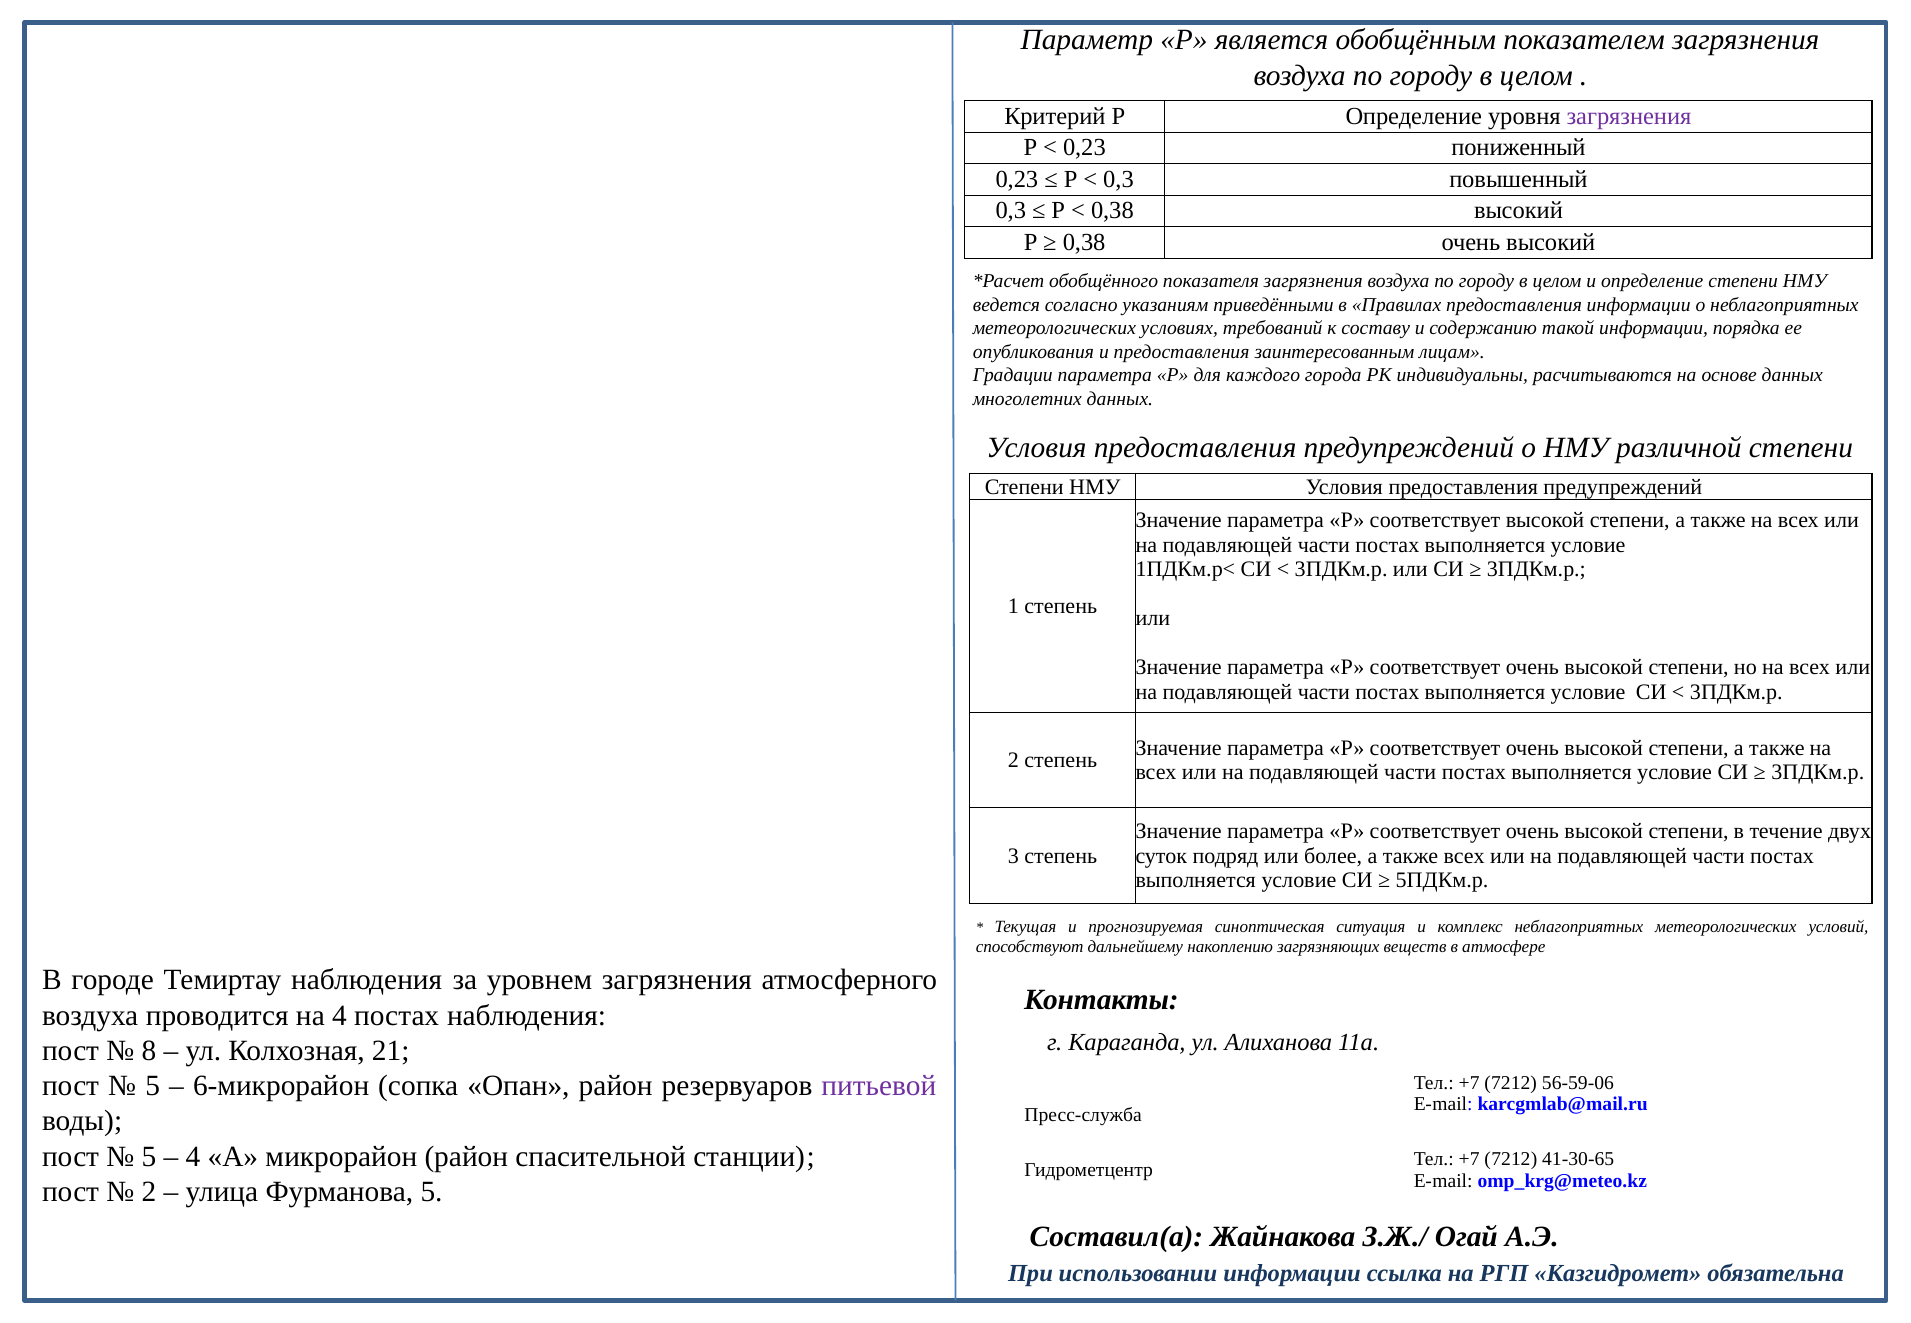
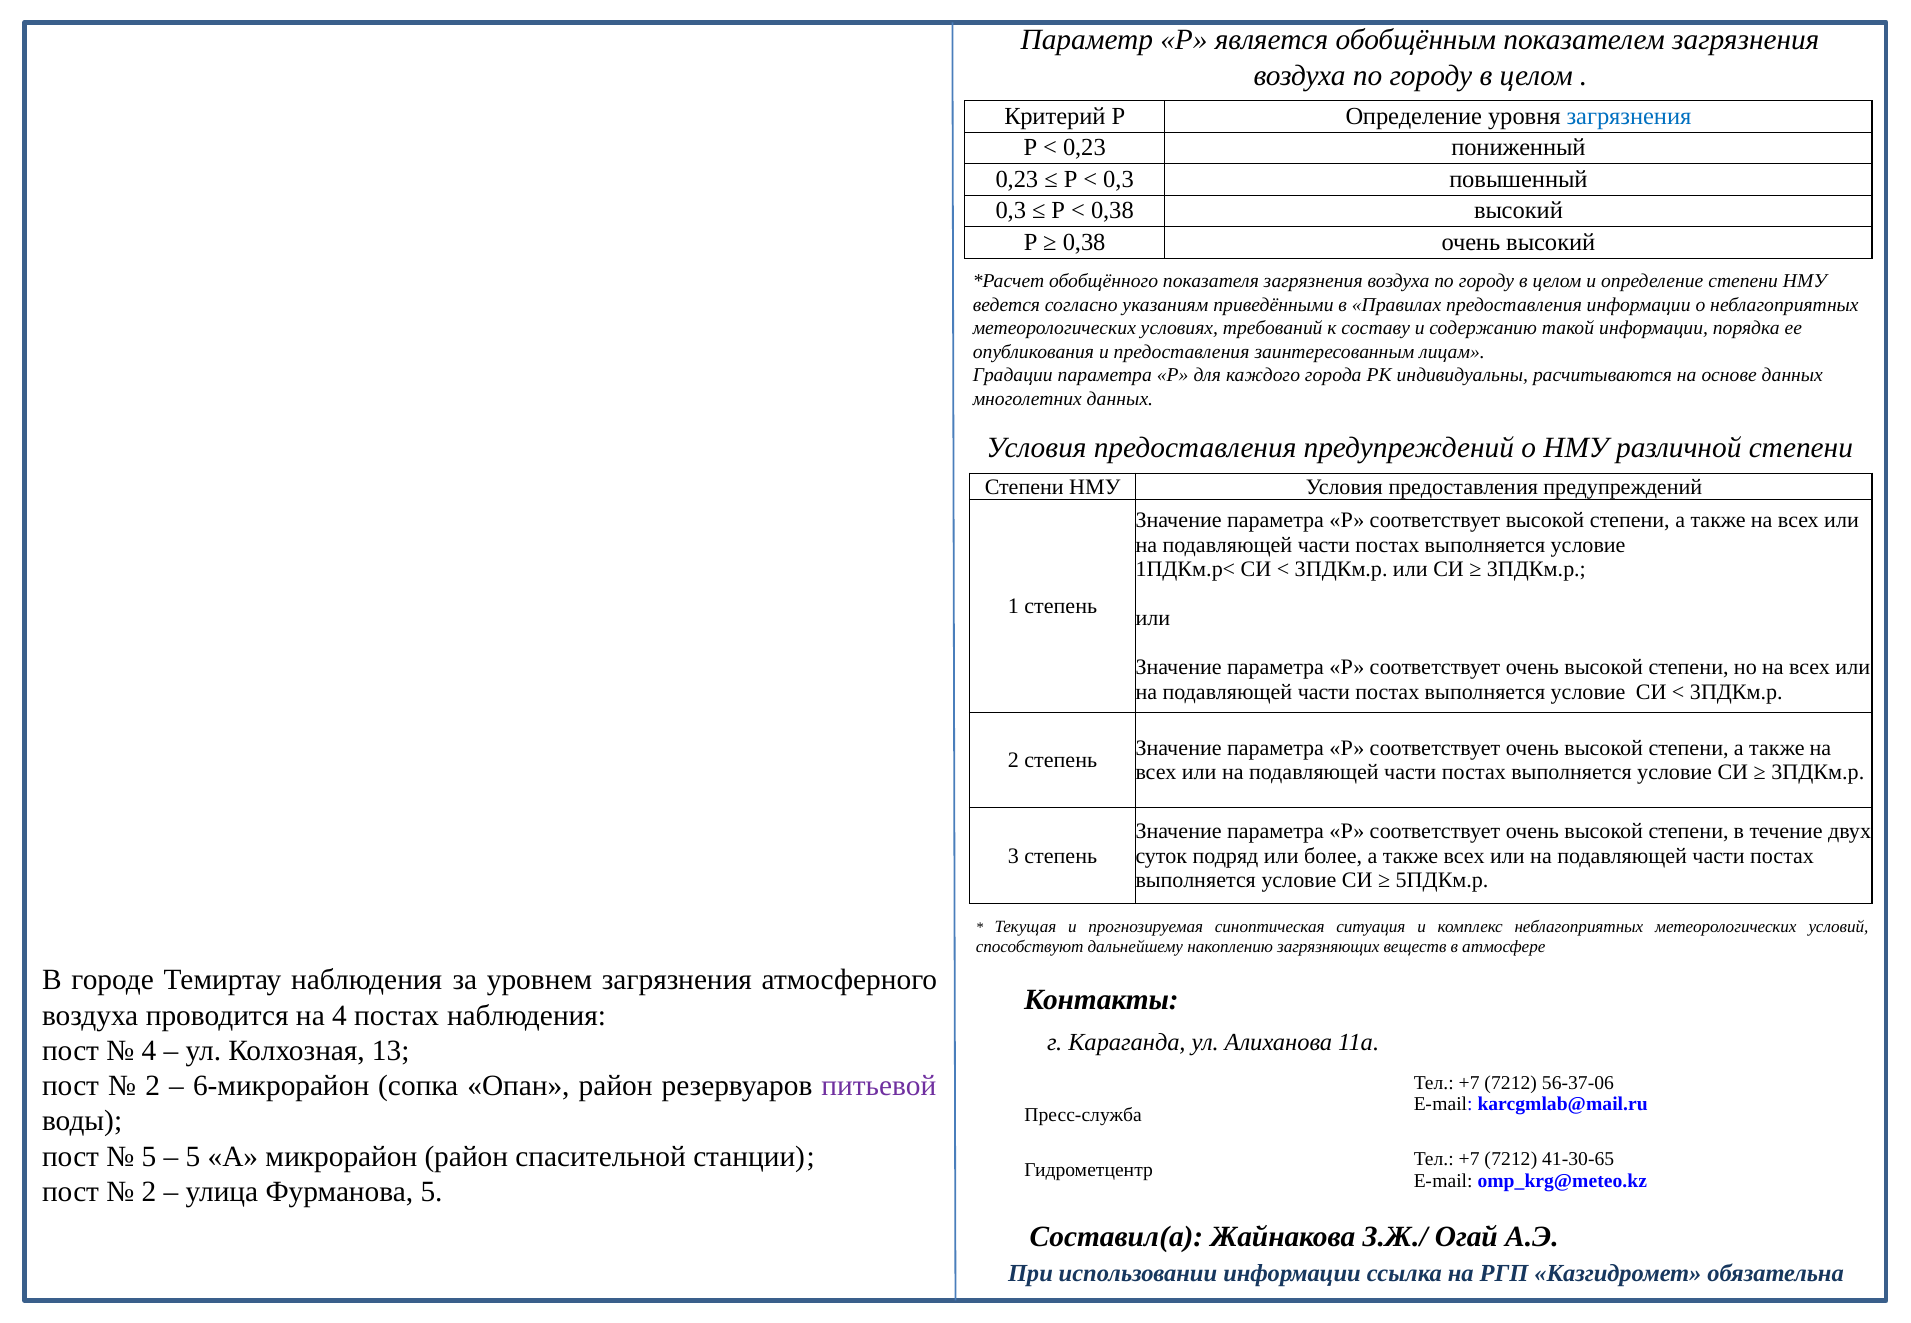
загрязнения at (1629, 116) colour: purple -> blue
8 at (149, 1051): 8 -> 4
21: 21 -> 13
5 at (153, 1086): 5 -> 2
56-59-06: 56-59-06 -> 56-37-06
4 at (193, 1156): 4 -> 5
